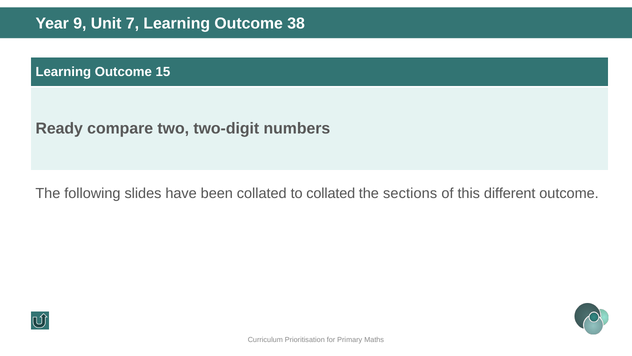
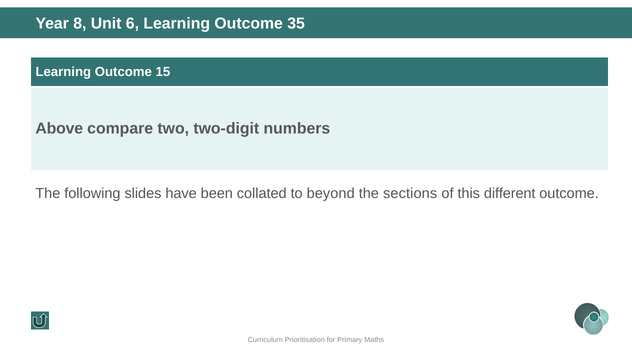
9: 9 -> 8
7: 7 -> 6
38: 38 -> 35
Ready: Ready -> Above
to collated: collated -> beyond
